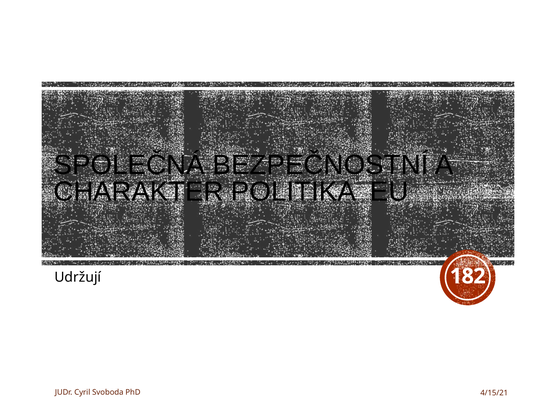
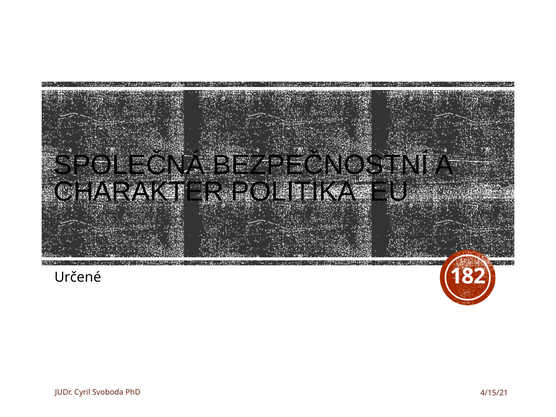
Udržují: Udržují -> Určené
